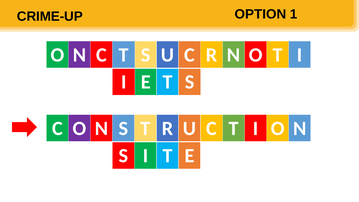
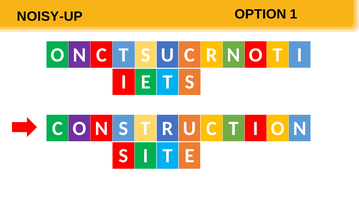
CRIME-UP: CRIME-UP -> NOISY-UP
